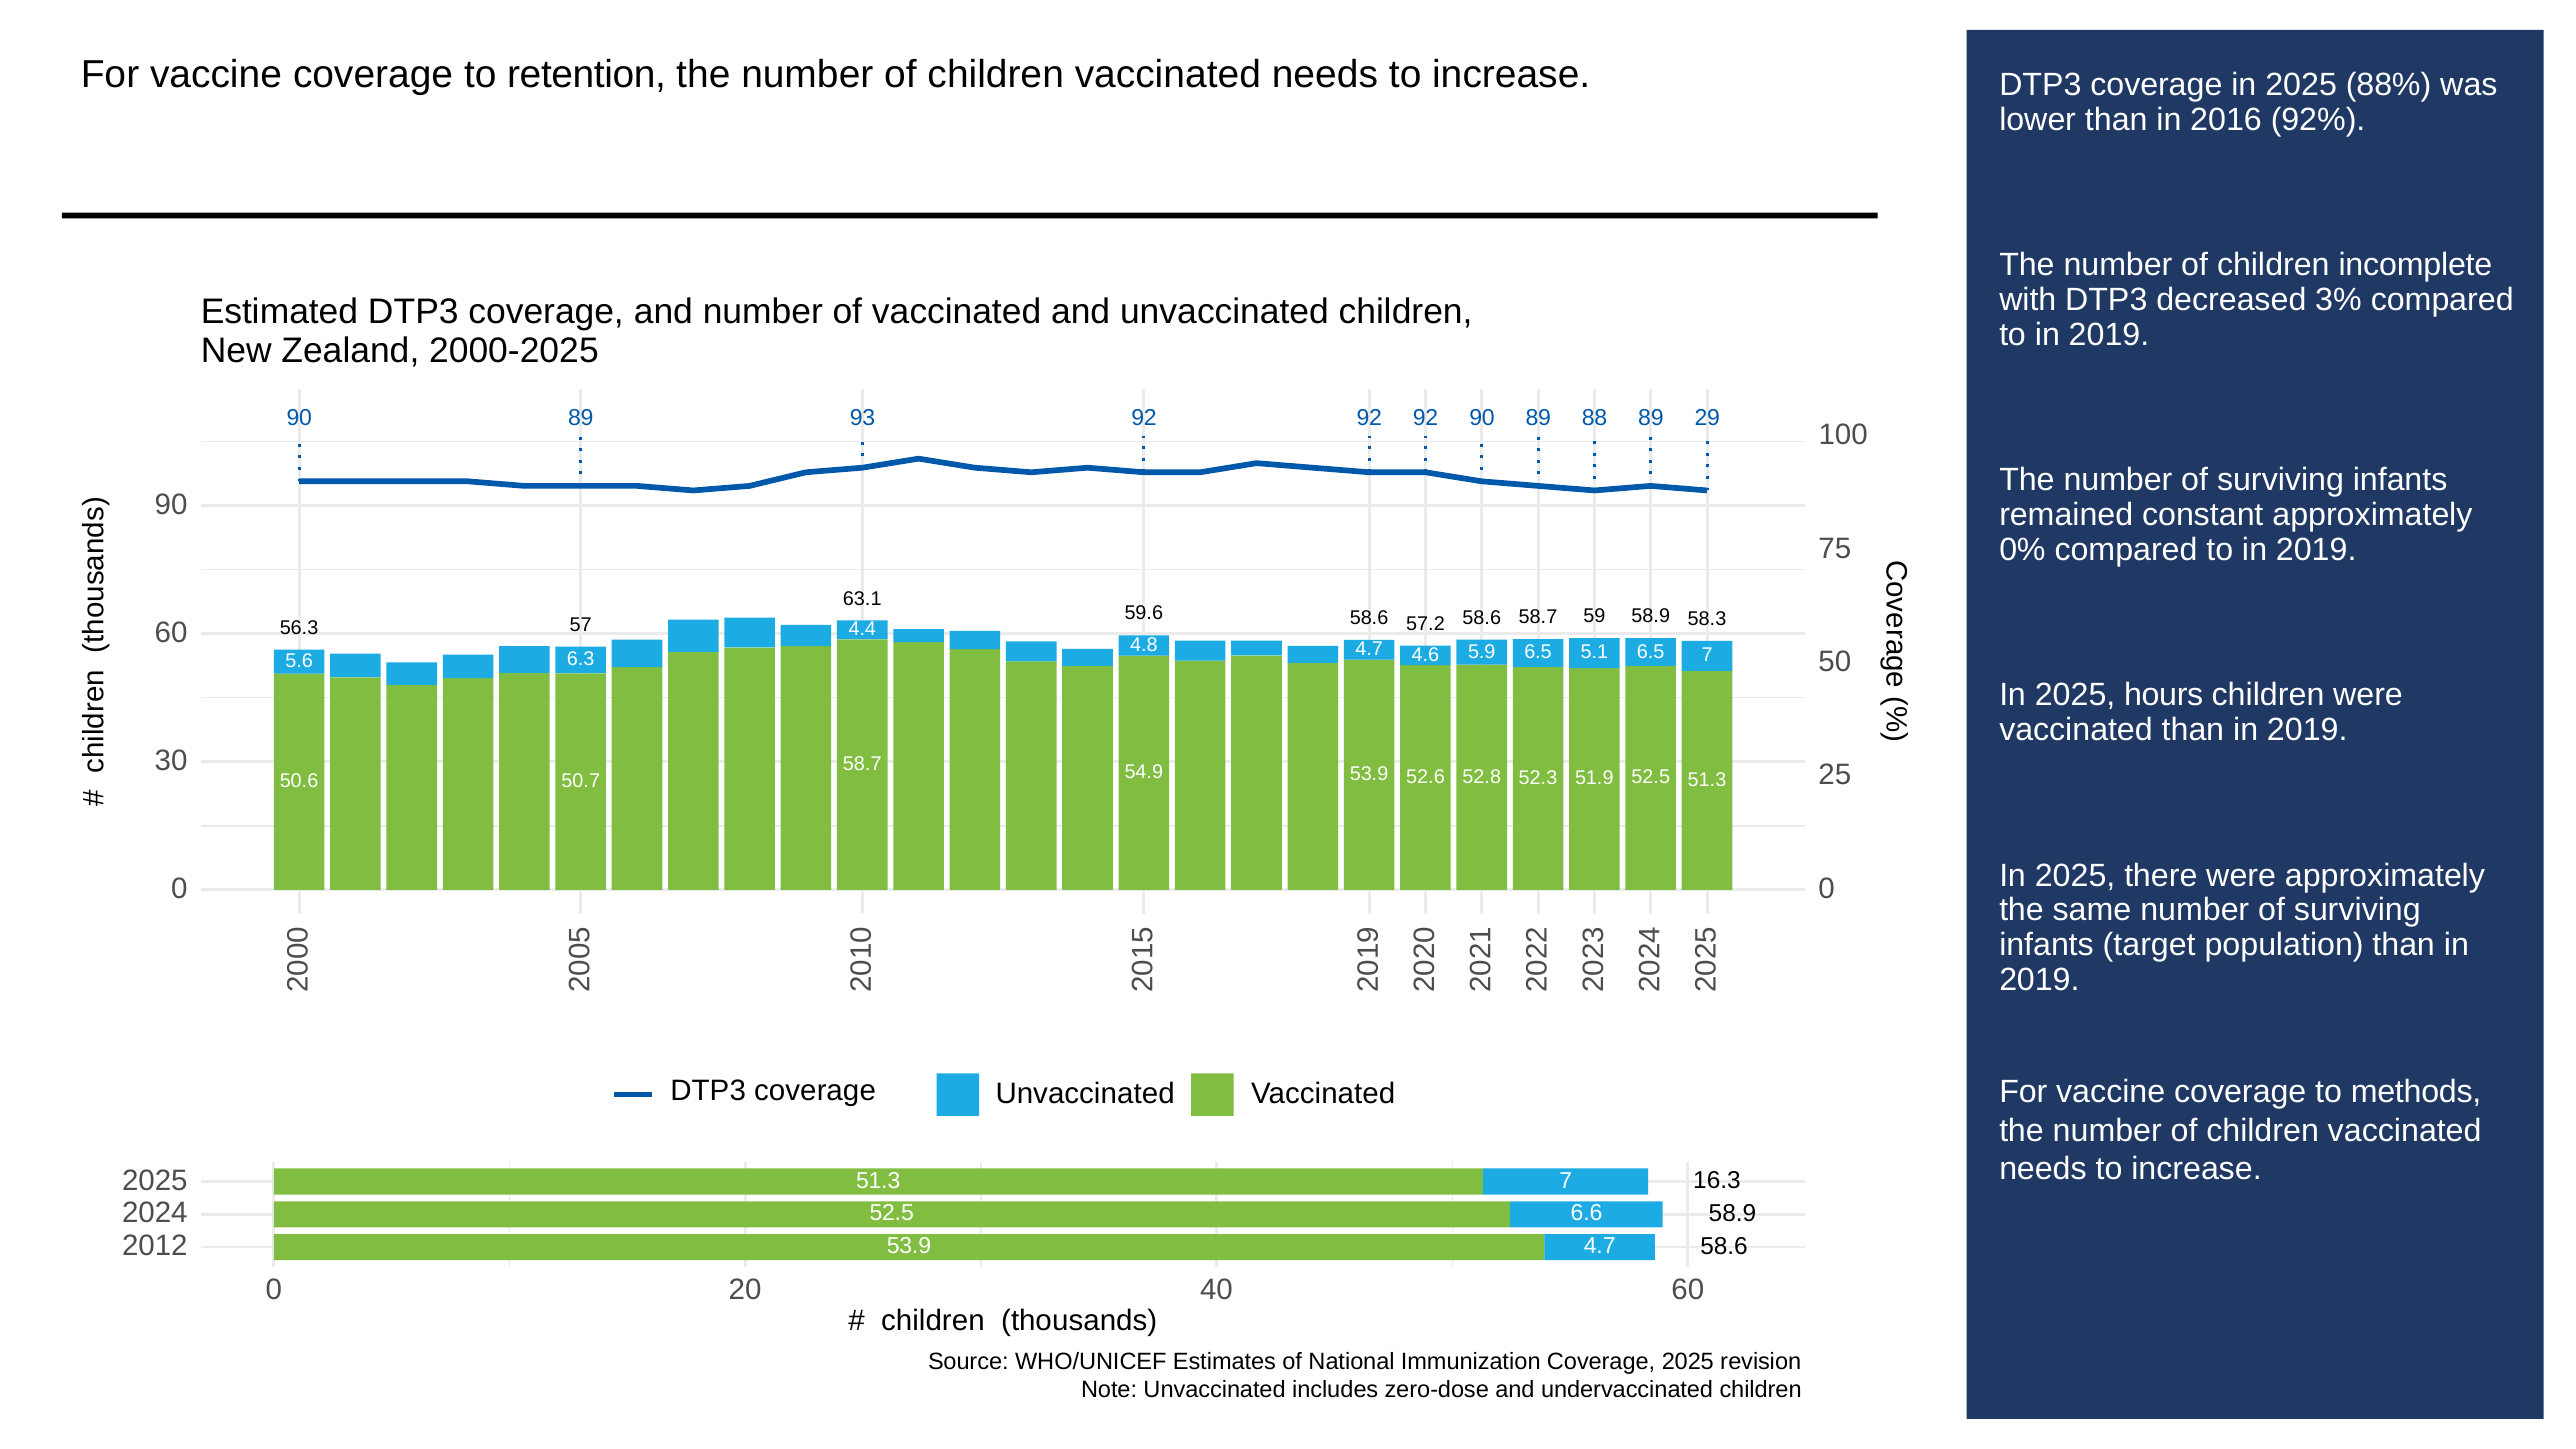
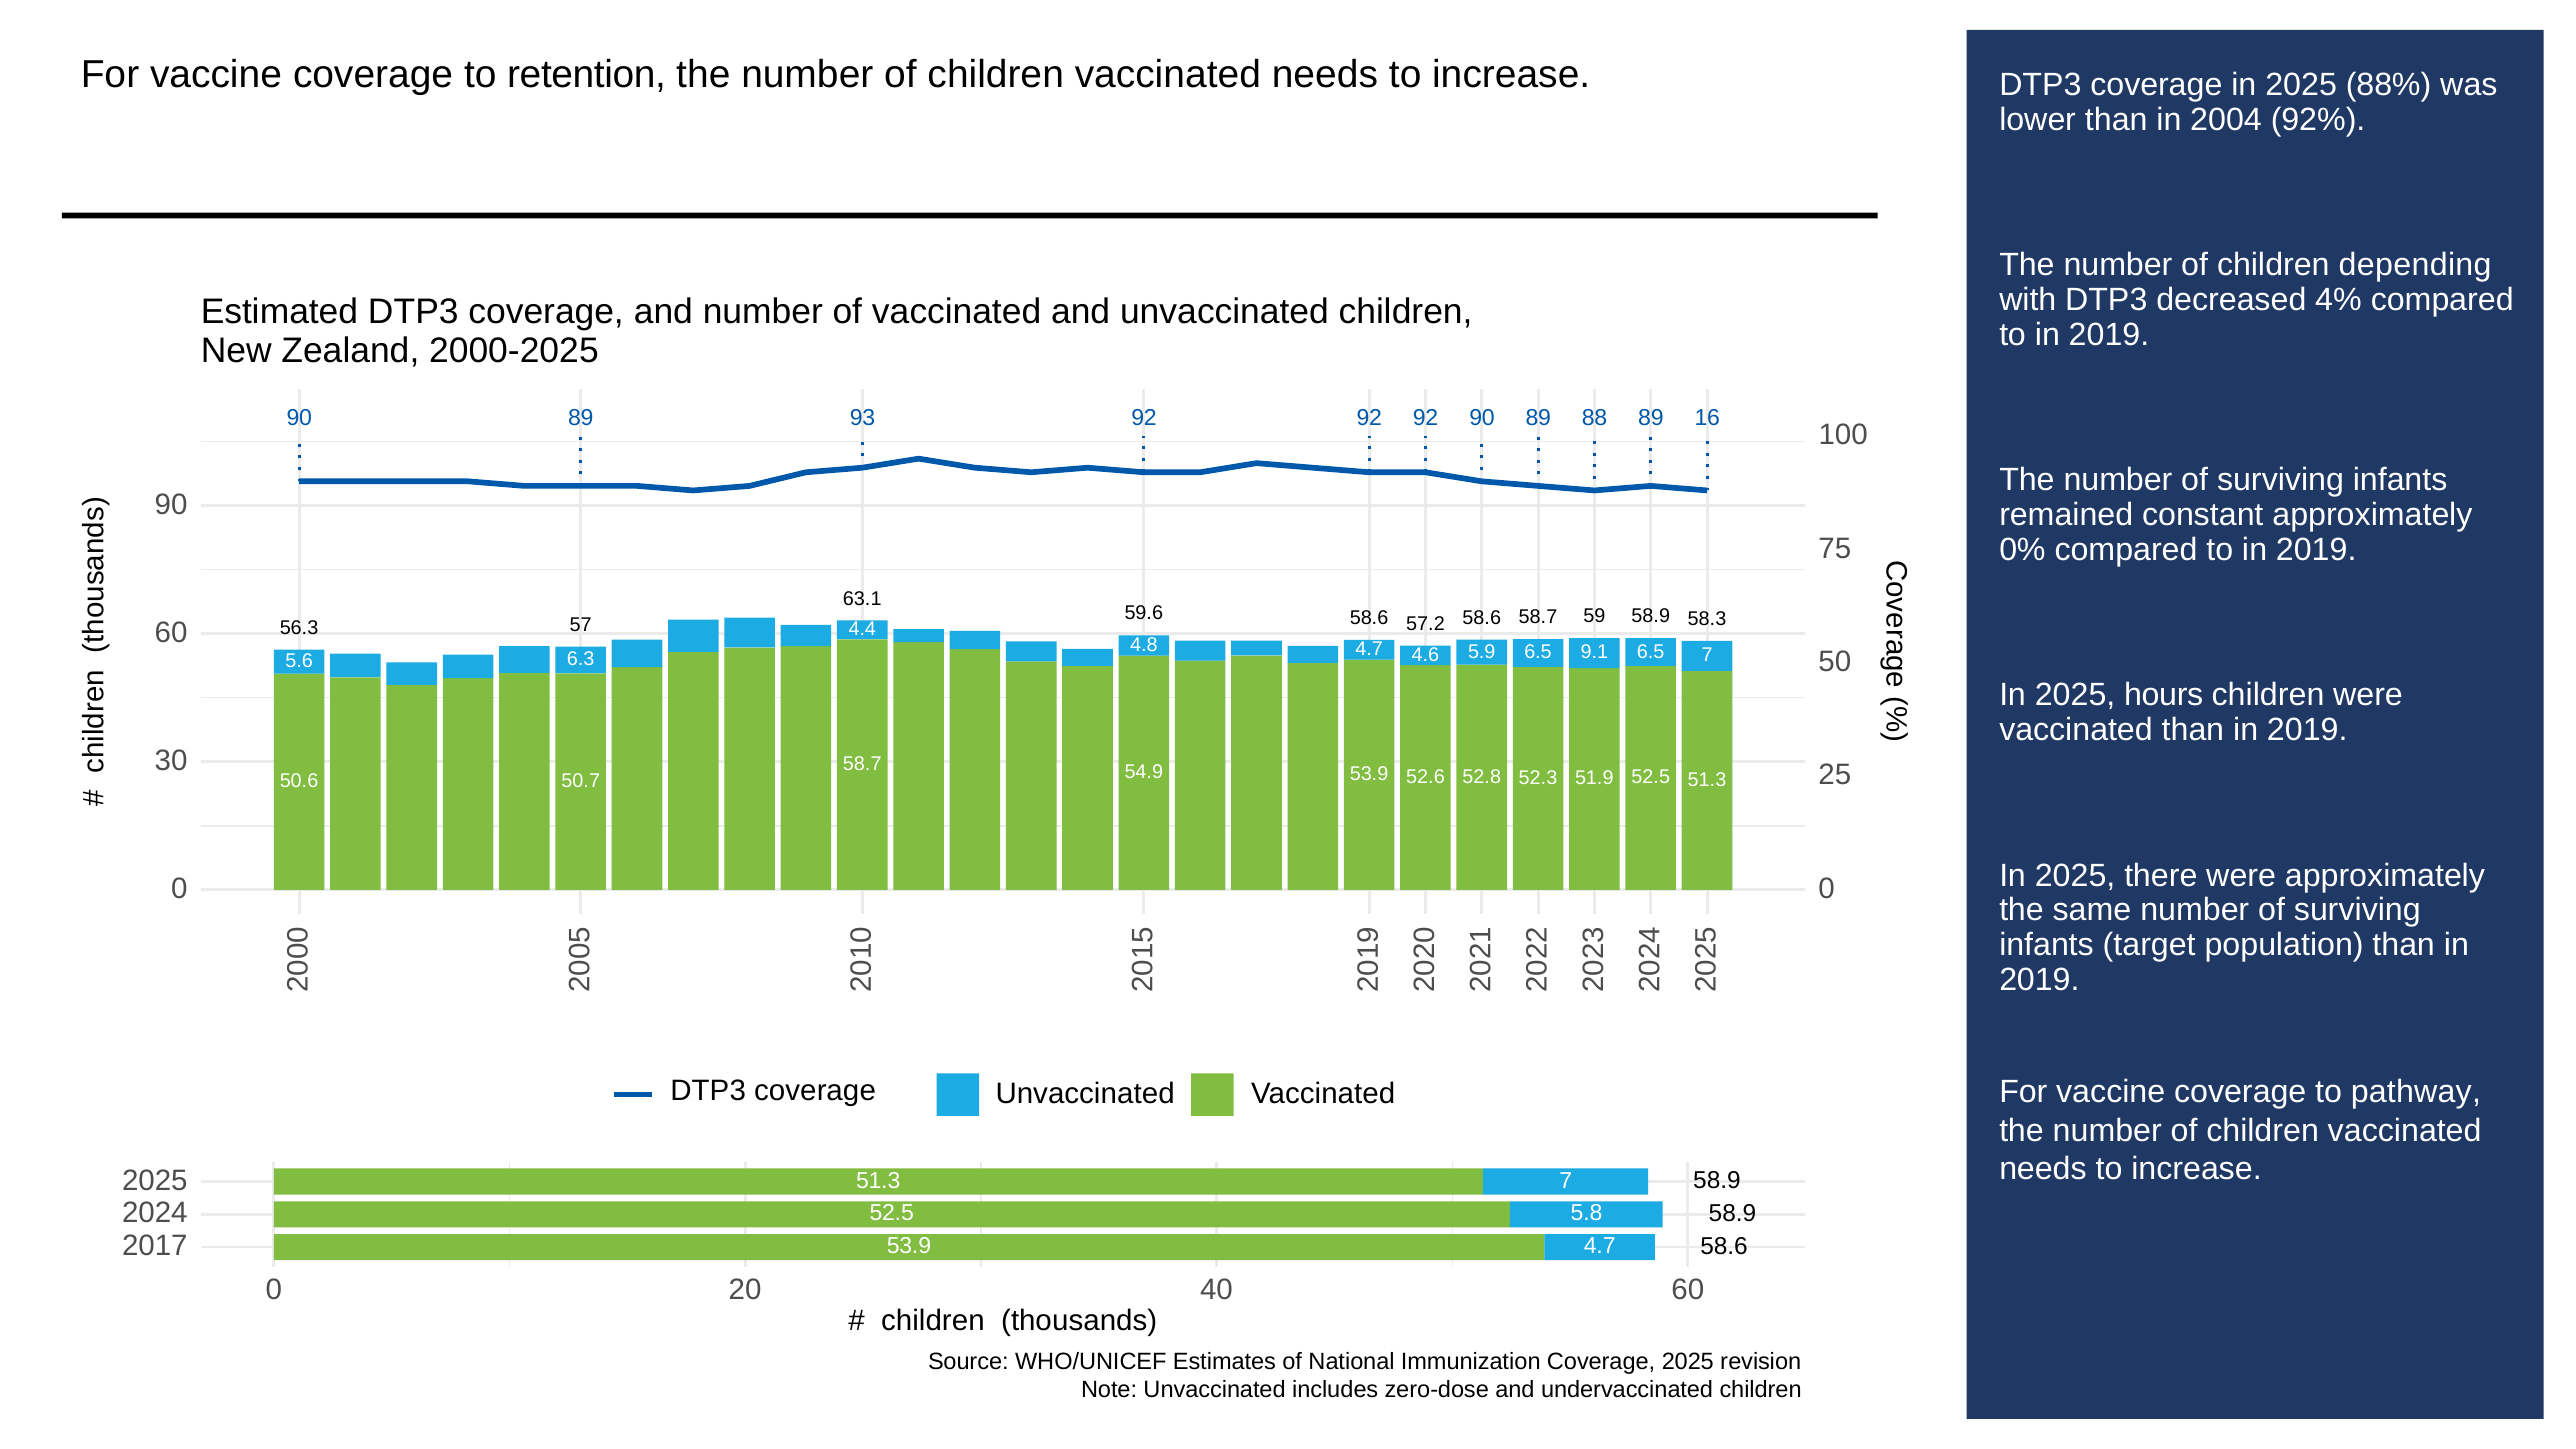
2016: 2016 -> 2004
incomplete: incomplete -> depending
3%: 3% -> 4%
29: 29 -> 16
5.1: 5.1 -> 9.1
methods: methods -> pathway
16.3 at (1717, 1181): 16.3 -> 58.9
6.6: 6.6 -> 5.8
2012: 2012 -> 2017
